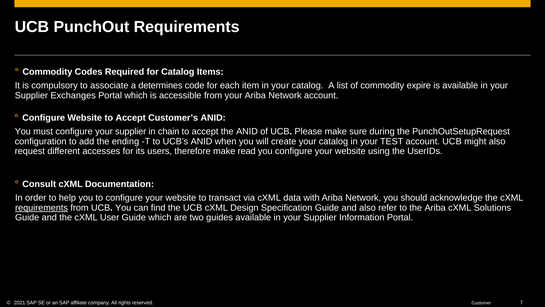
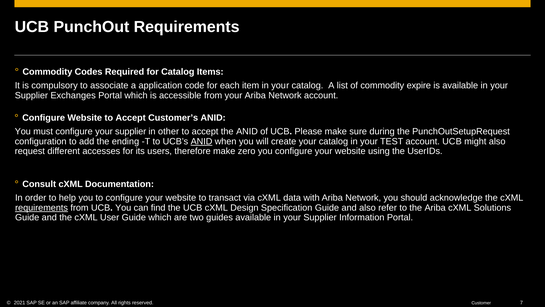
determines: determines -> application
chain: chain -> other
ANID at (202, 141) underline: none -> present
read: read -> zero
